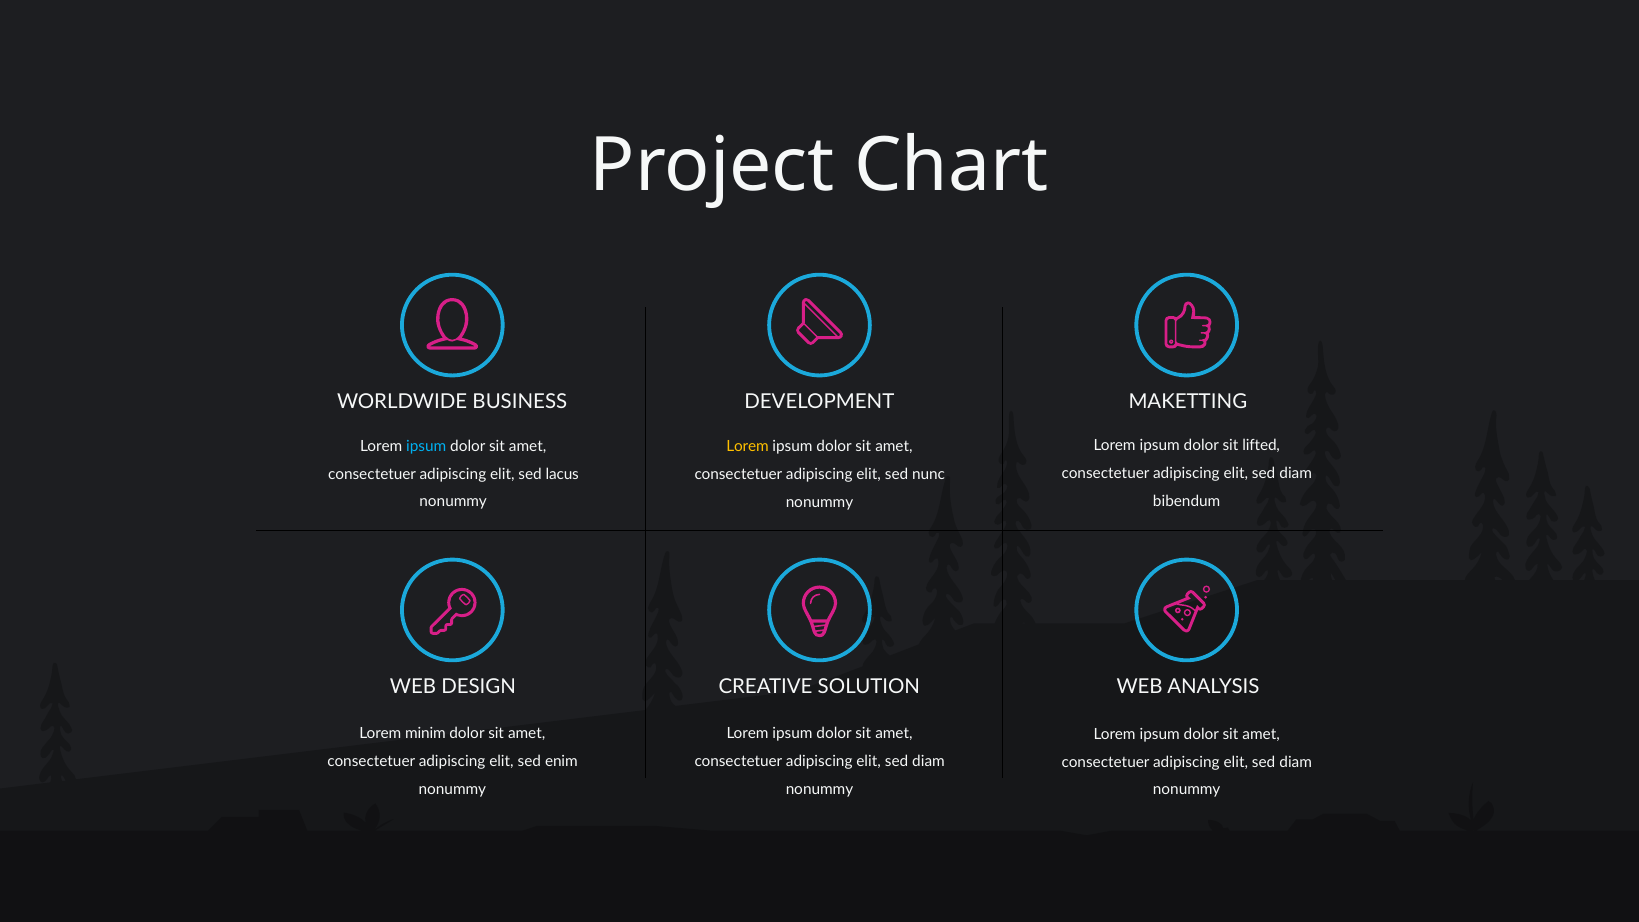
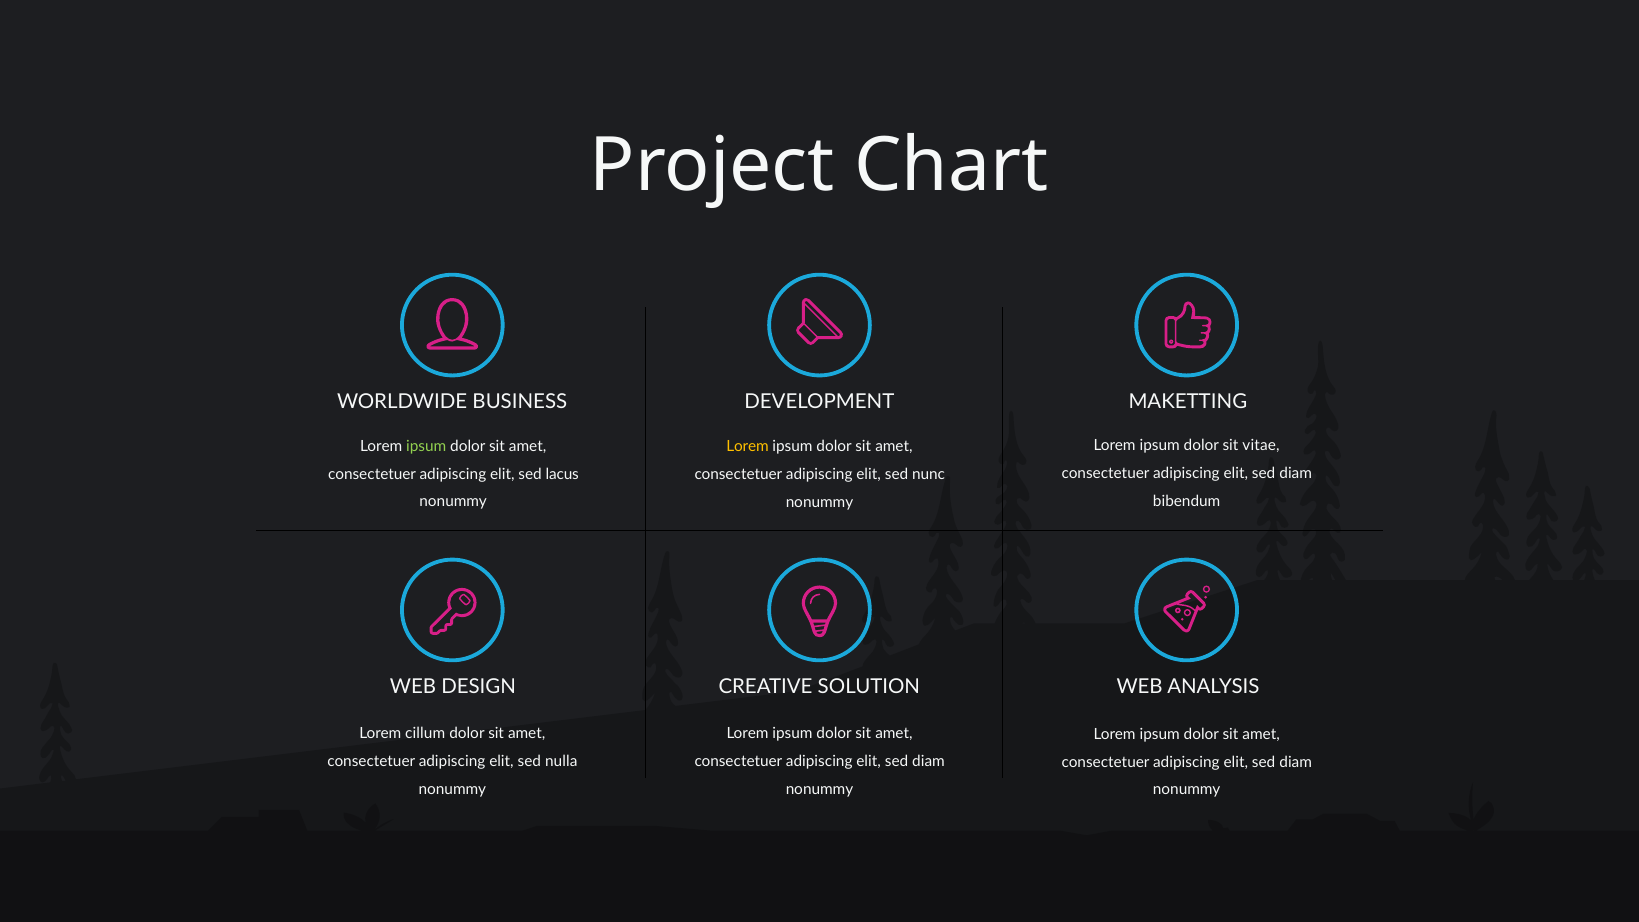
lifted: lifted -> vitae
ipsum at (426, 446) colour: light blue -> light green
minim: minim -> cillum
enim: enim -> nulla
